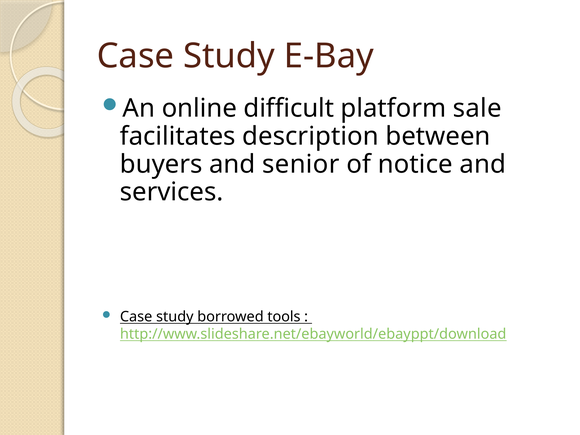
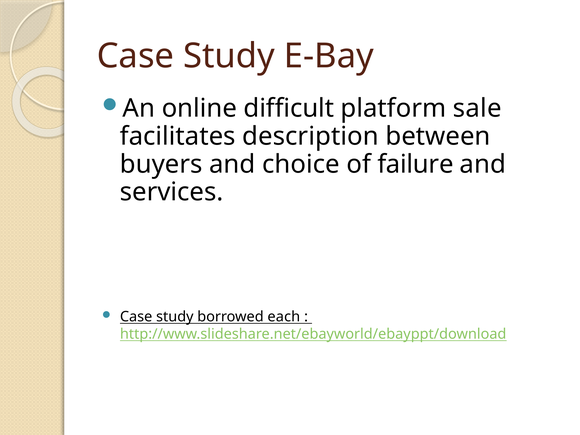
senior: senior -> choice
notice: notice -> failure
tools: tools -> each
